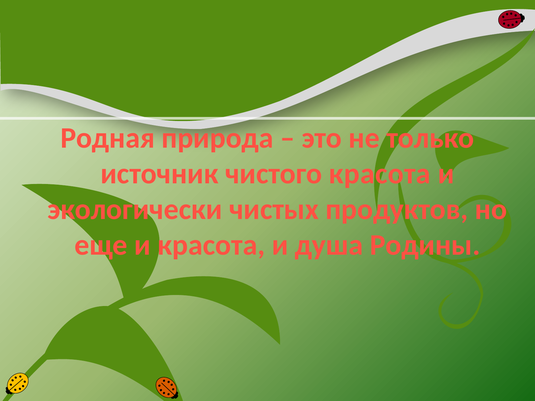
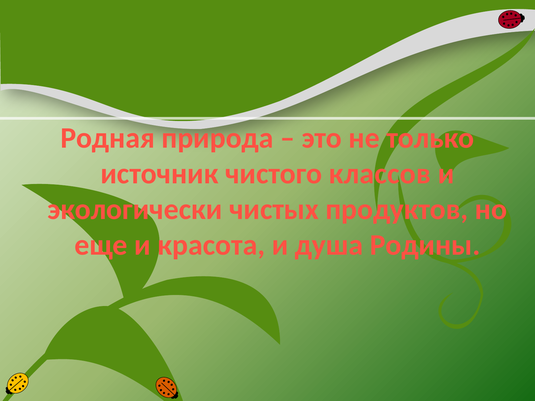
чистого красота: красота -> классов
